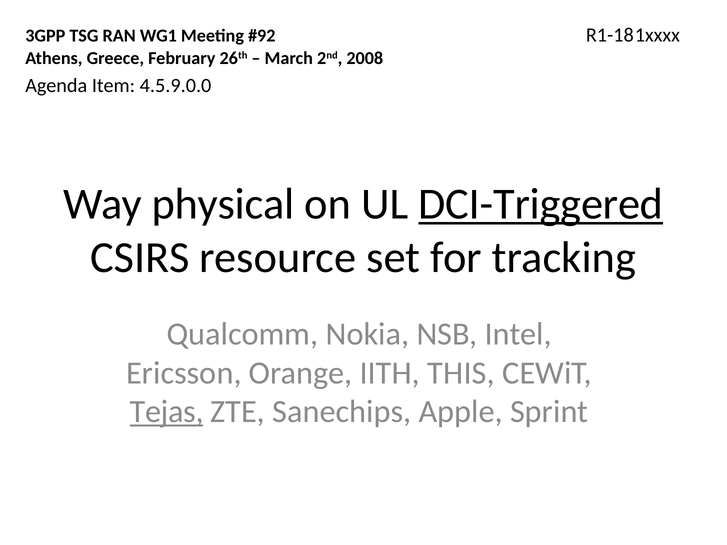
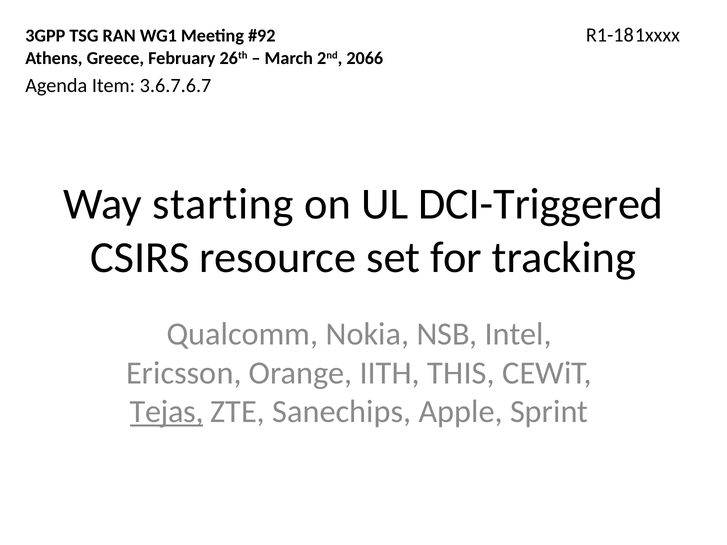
2008: 2008 -> 2066
4.5.9.0.0: 4.5.9.0.0 -> 3.6.7.6.7
physical: physical -> starting
DCI-Triggered underline: present -> none
